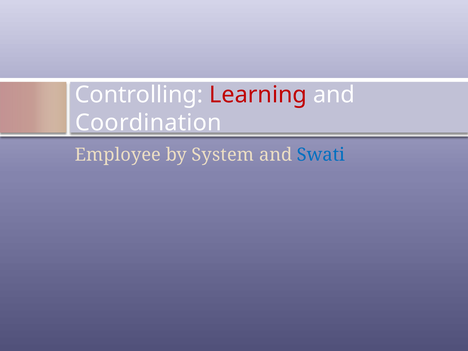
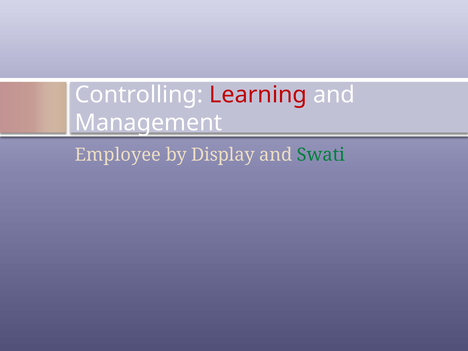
Coordination: Coordination -> Management
System: System -> Display
Swati colour: blue -> green
